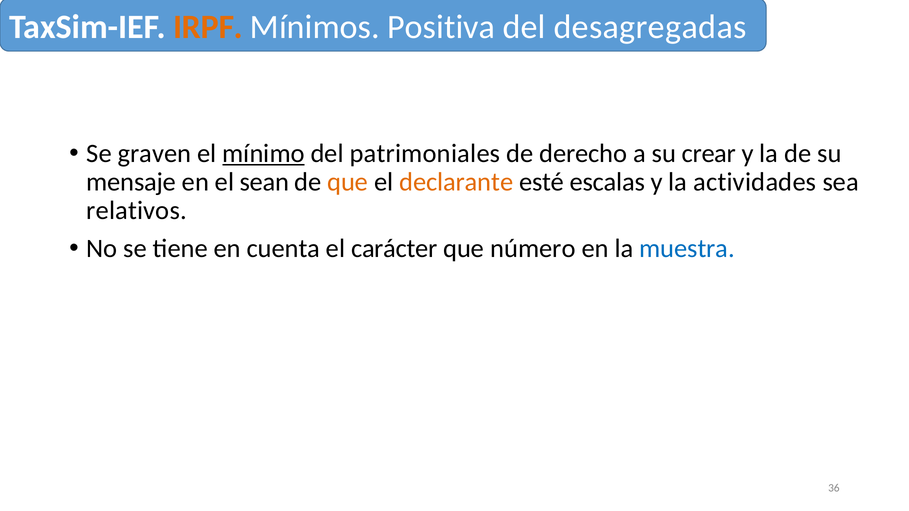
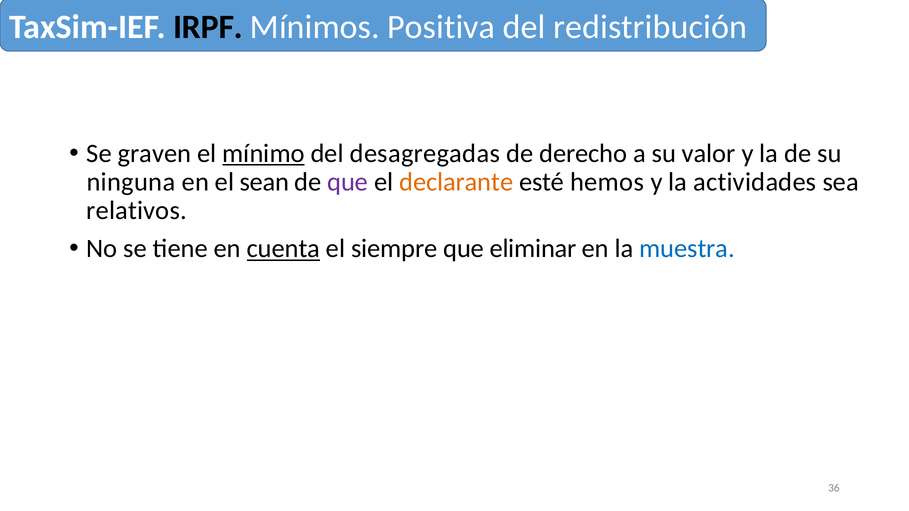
IRPF colour: orange -> black
desagregadas: desagregadas -> redistribución
patrimoniales: patrimoniales -> desagregadas
crear: crear -> valor
mensaje: mensaje -> ninguna
que at (348, 182) colour: orange -> purple
escalas: escalas -> hemos
cuenta underline: none -> present
carácter: carácter -> siempre
número: número -> eliminar
